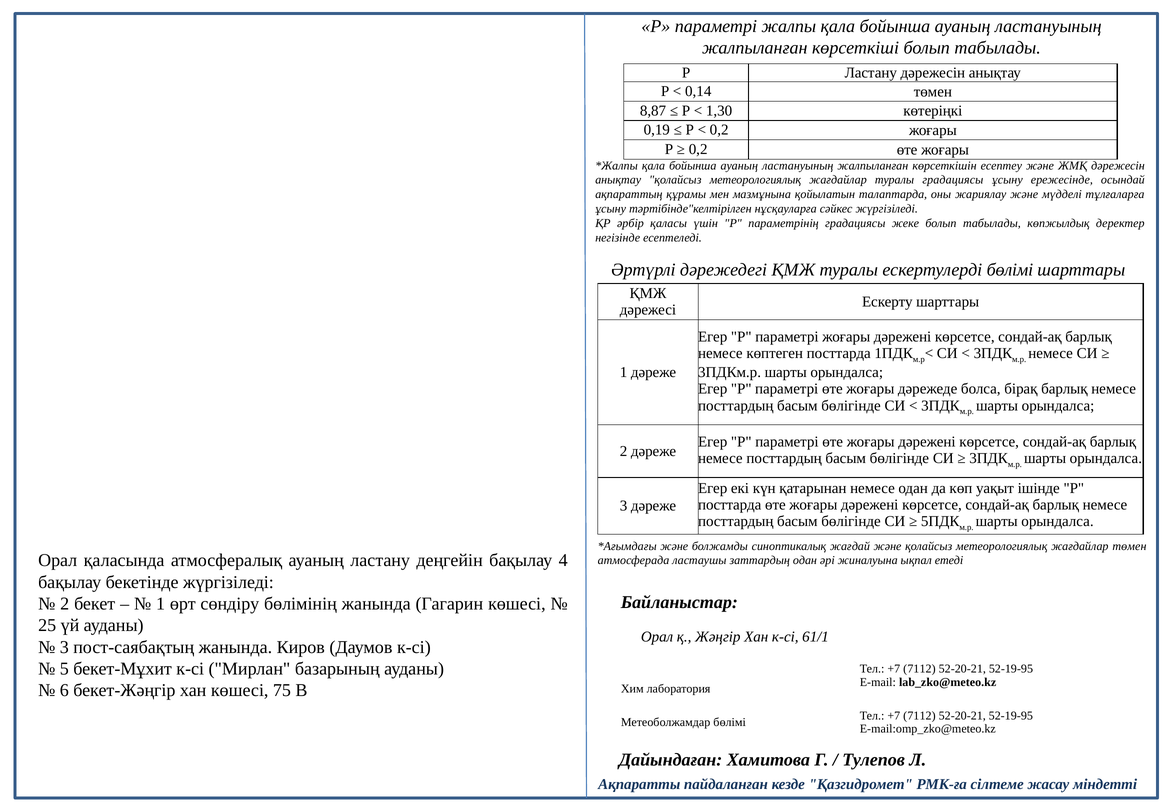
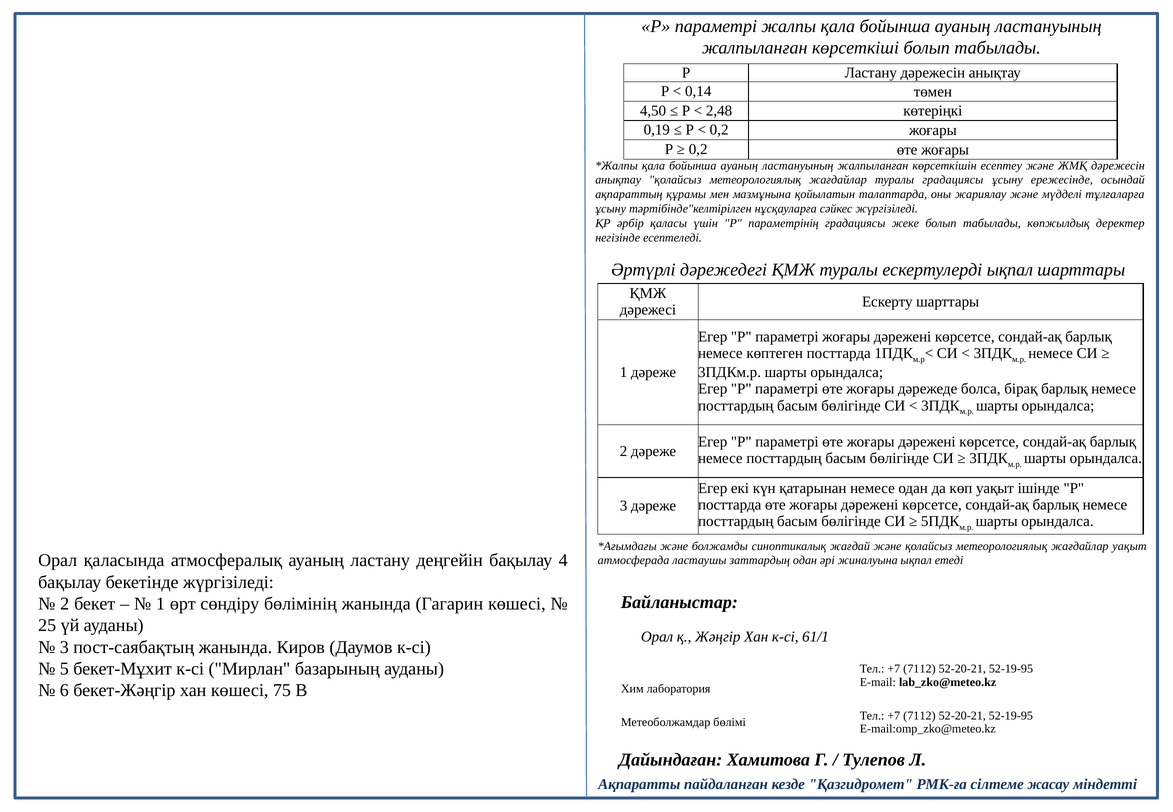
8,87: 8,87 -> 4,50
1,30: 1,30 -> 2,48
ескертулерді бөлімі: бөлімі -> ықпал
жағдайлар төмен: төмен -> уақыт
